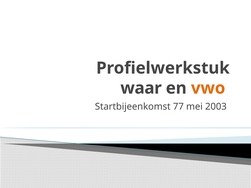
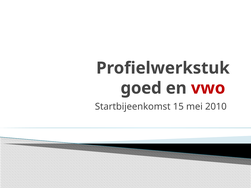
waar: waar -> goed
vwo colour: orange -> red
77: 77 -> 15
2003: 2003 -> 2010
